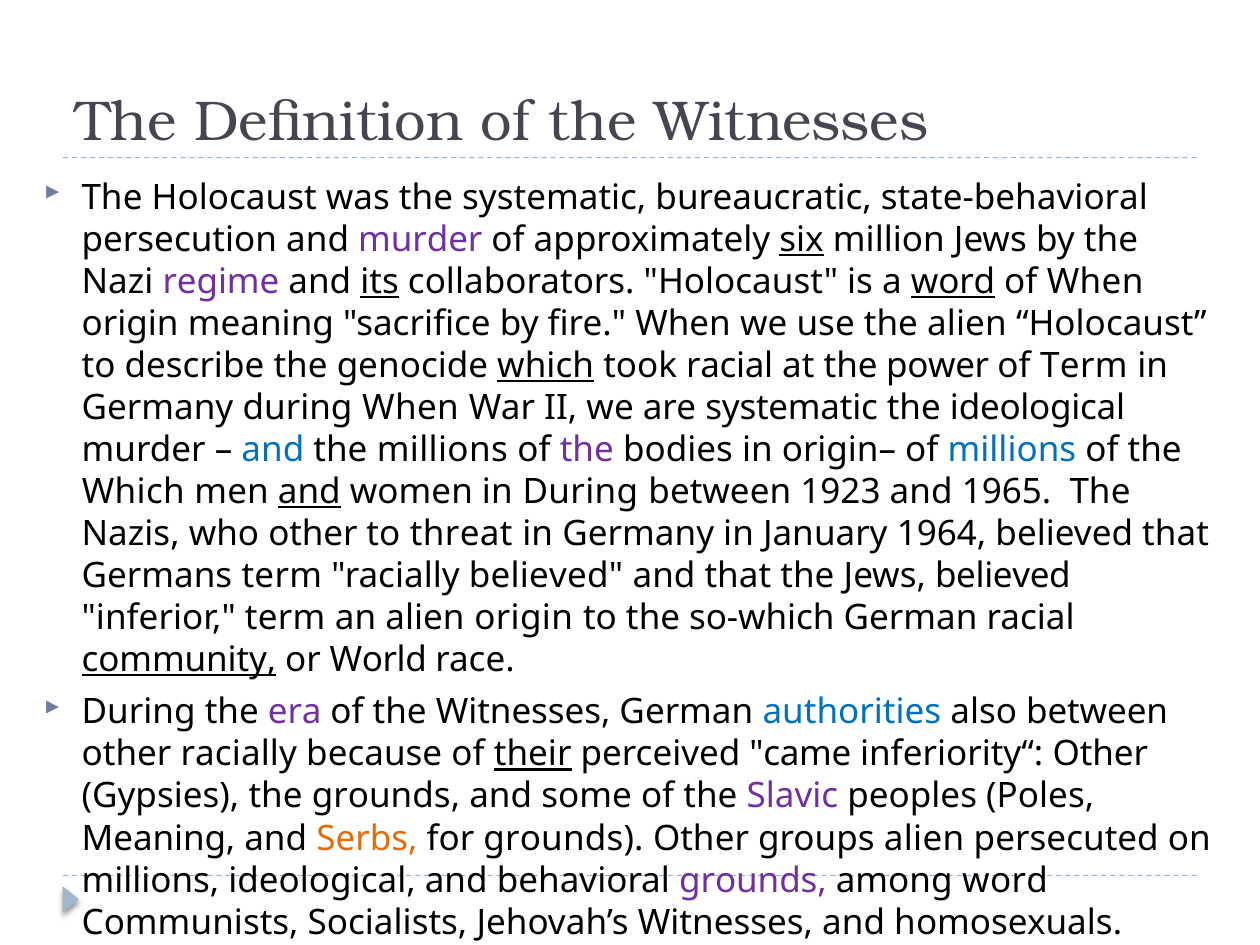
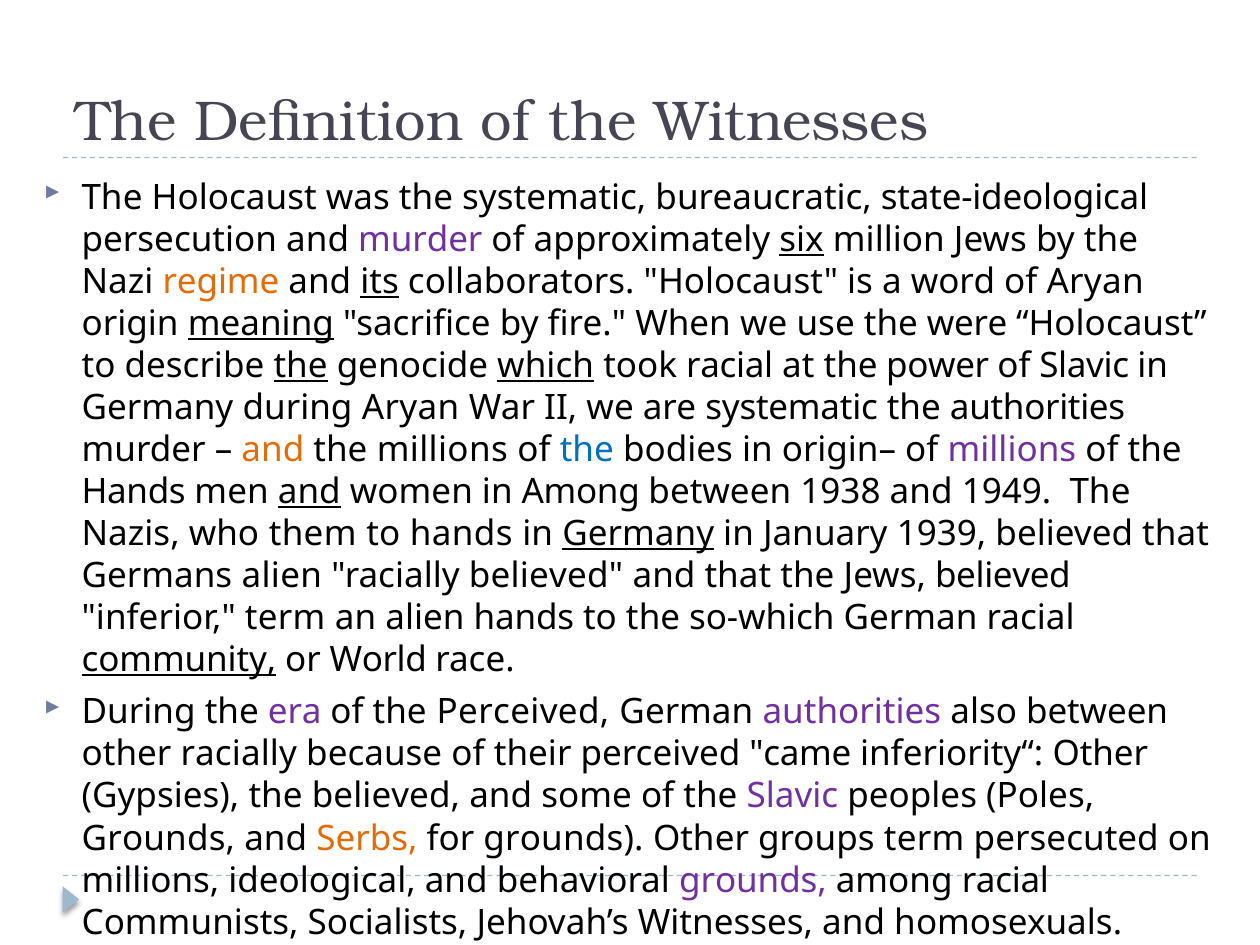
state-behavioral: state-behavioral -> state-ideological
regime colour: purple -> orange
word at (953, 282) underline: present -> none
of When: When -> Aryan
meaning at (261, 324) underline: none -> present
the alien: alien -> were
the at (301, 366) underline: none -> present
of Term: Term -> Slavic
during When: When -> Aryan
the ideological: ideological -> authorities
and at (273, 450) colour: blue -> orange
the at (587, 450) colour: purple -> blue
millions at (1012, 450) colour: blue -> purple
Which at (133, 492): Which -> Hands
in During: During -> Among
1923: 1923 -> 1938
1965: 1965 -> 1949
who other: other -> them
to threat: threat -> hands
Germany at (638, 534) underline: none -> present
1964: 1964 -> 1939
Germans term: term -> alien
alien origin: origin -> hands
Witnesses at (523, 712): Witnesses -> Perceived
authorities at (852, 712) colour: blue -> purple
their underline: present -> none
the grounds: grounds -> believed
Meaning at (159, 838): Meaning -> Grounds
groups alien: alien -> term
among word: word -> racial
